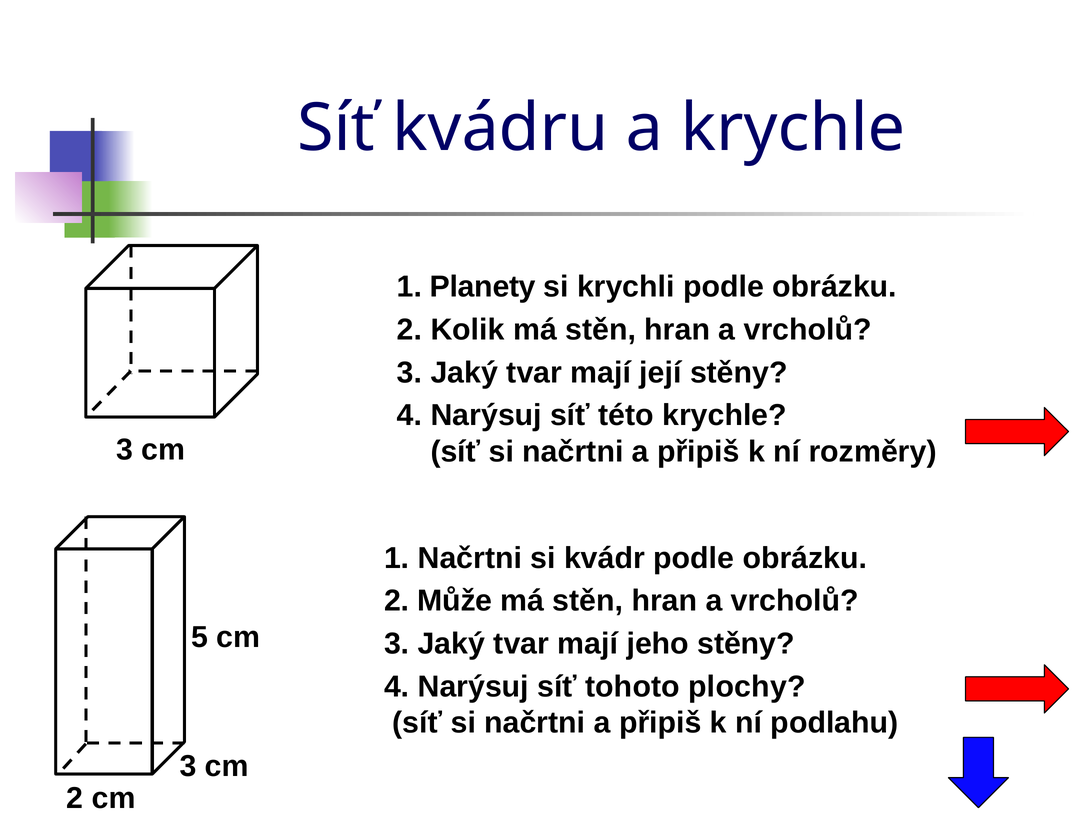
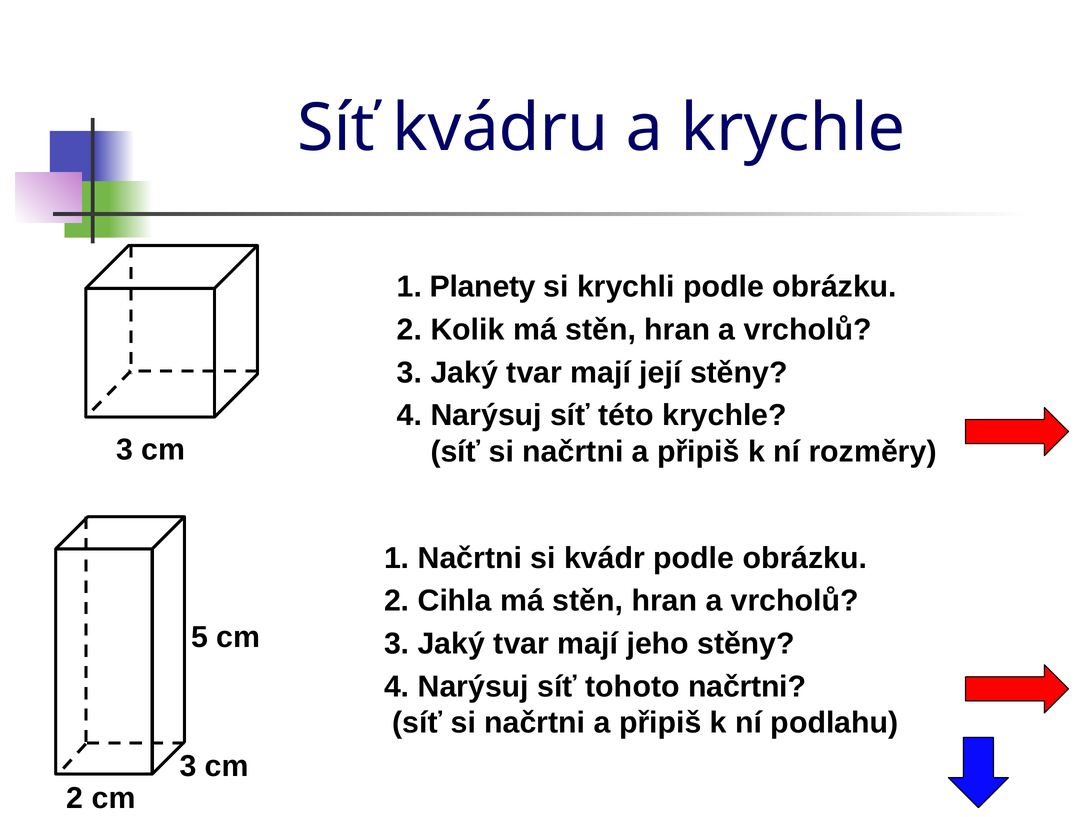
Může: Může -> Cihla
tohoto plochy: plochy -> načrtni
